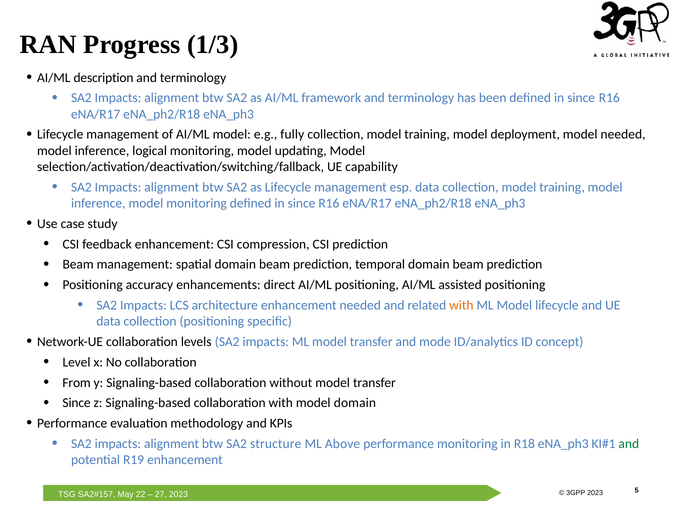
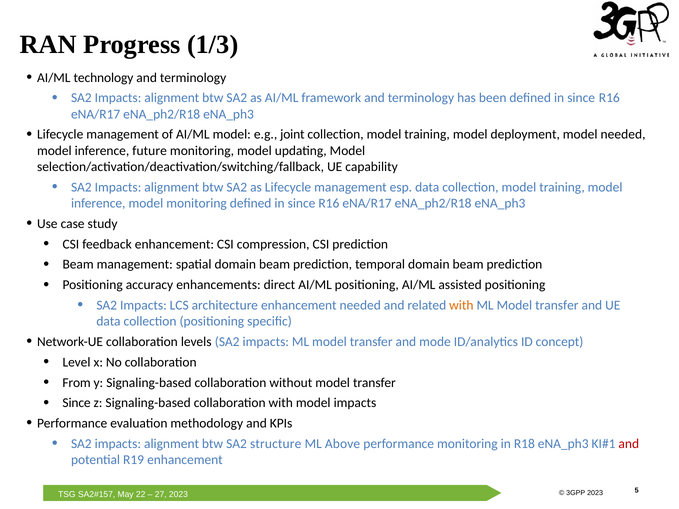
description: description -> technology
fully: fully -> joint
logical: logical -> future
lifecycle at (557, 305): lifecycle -> transfer
model domain: domain -> impacts
and at (629, 444) colour: green -> red
